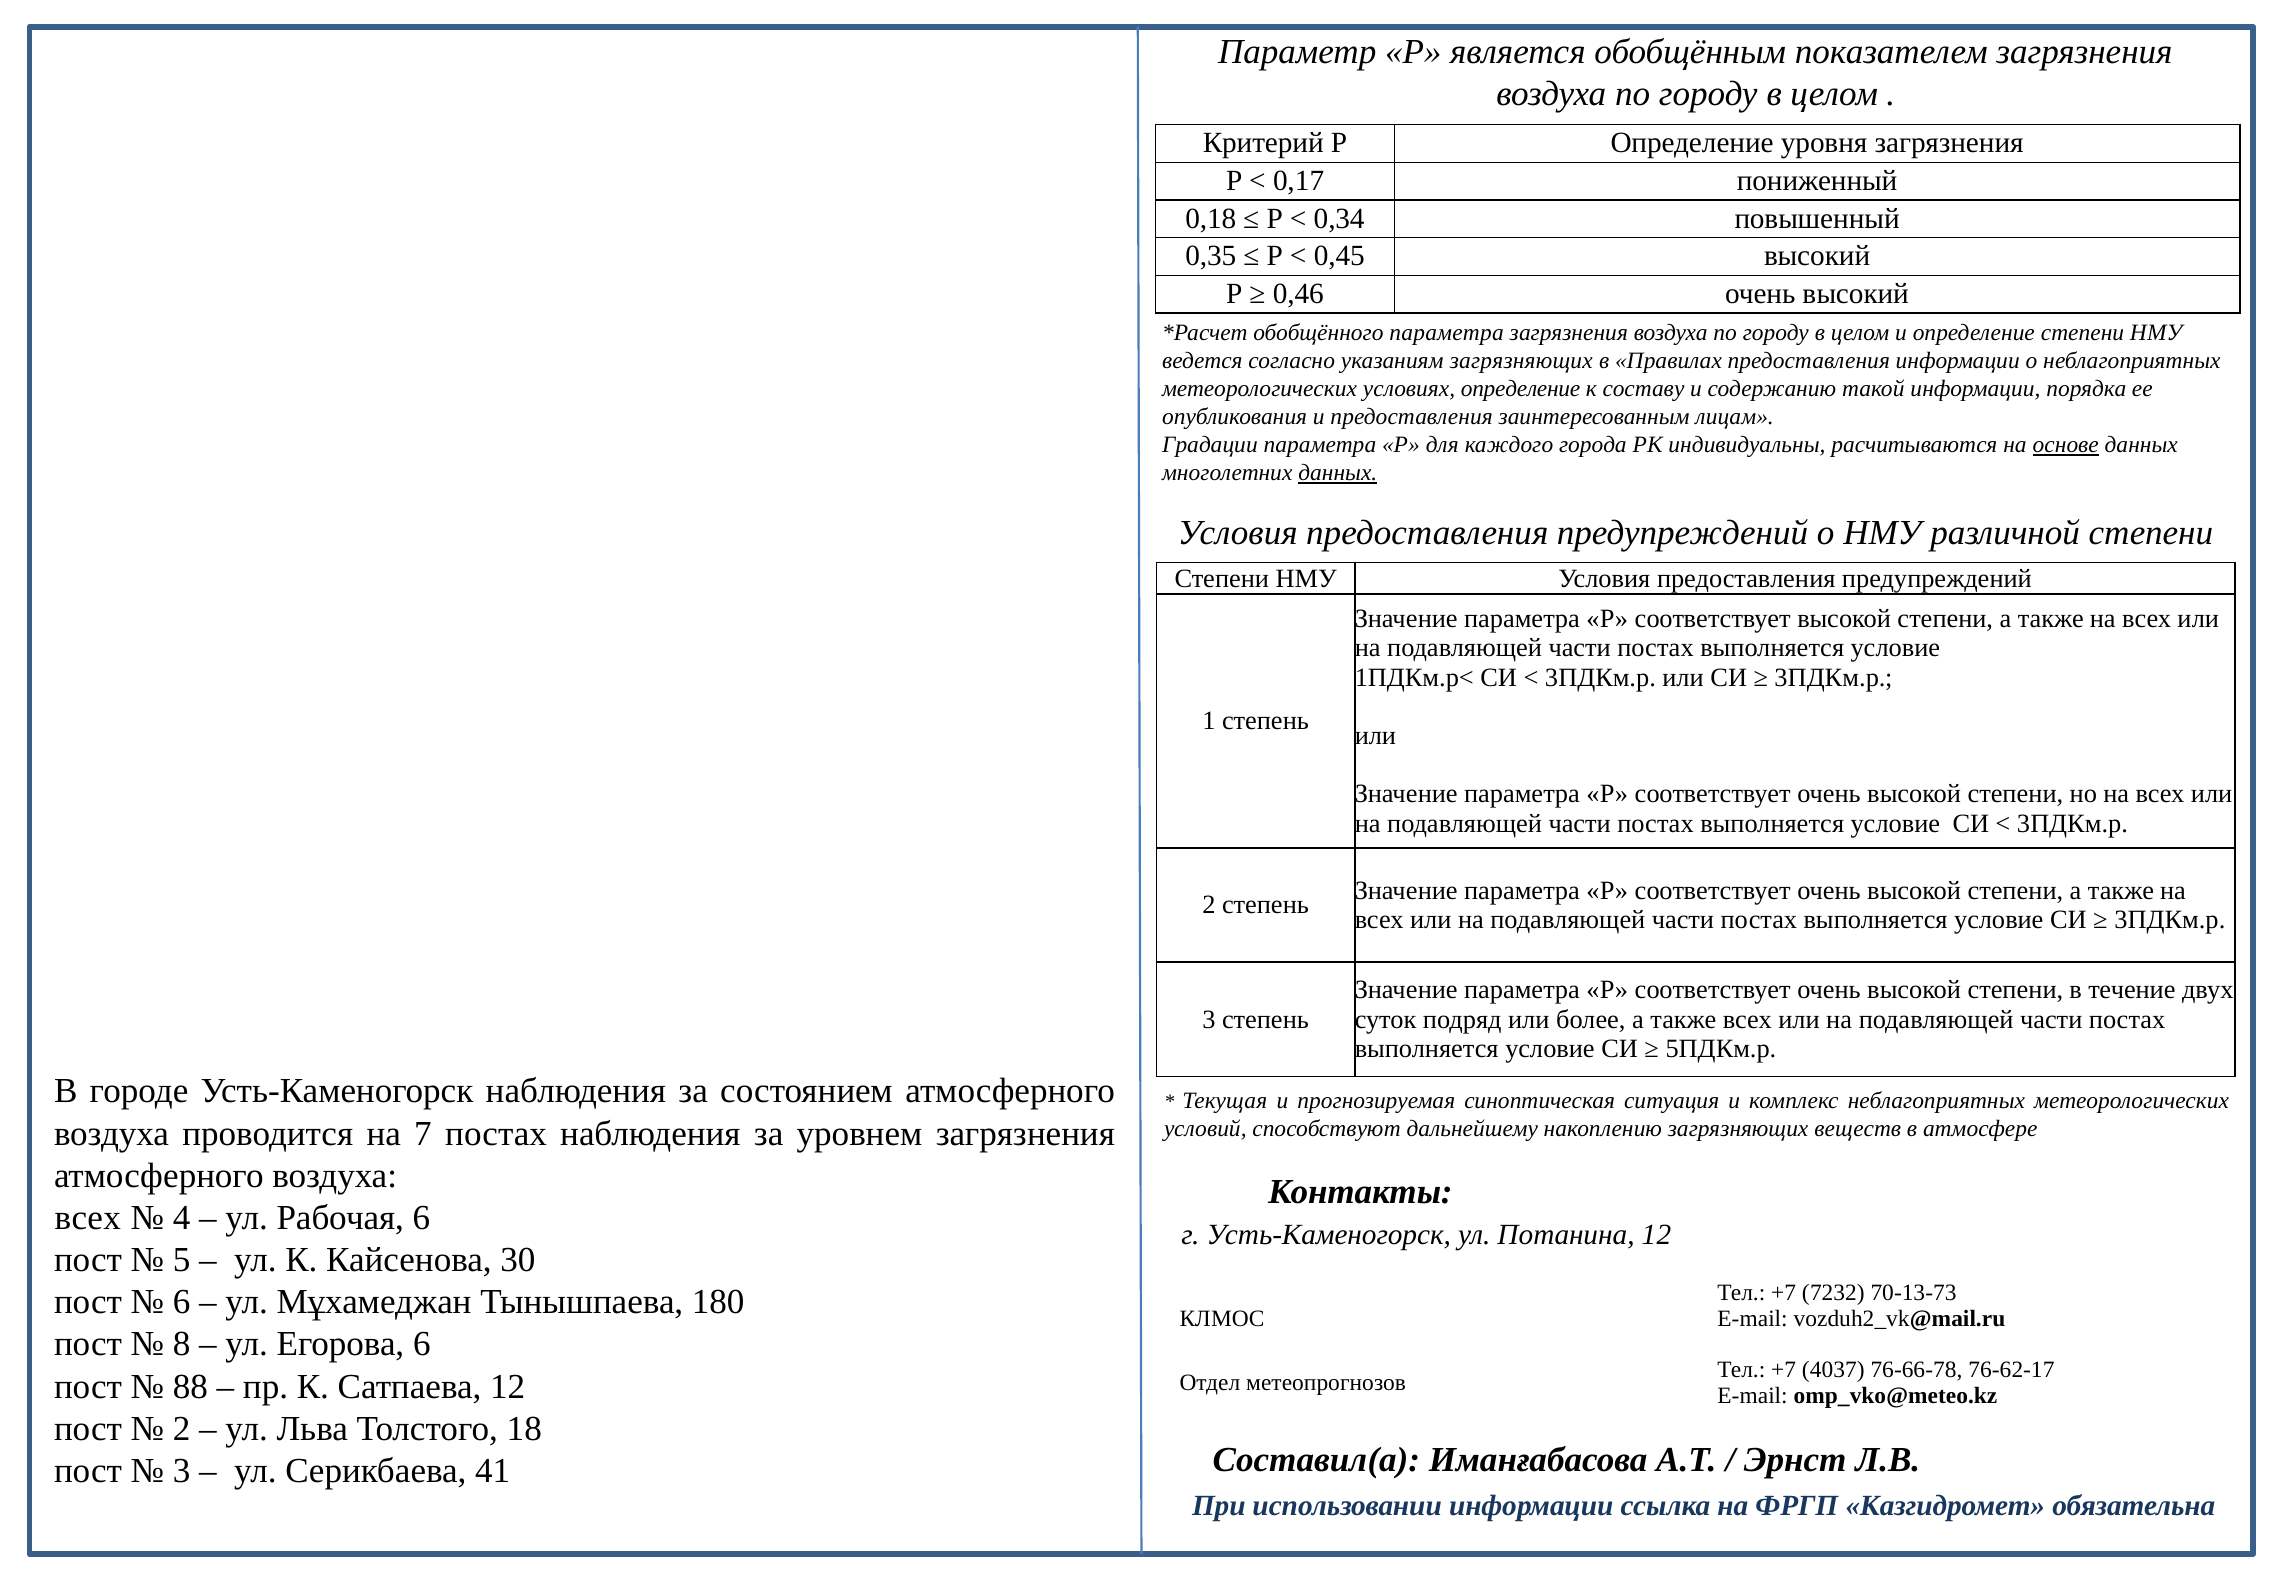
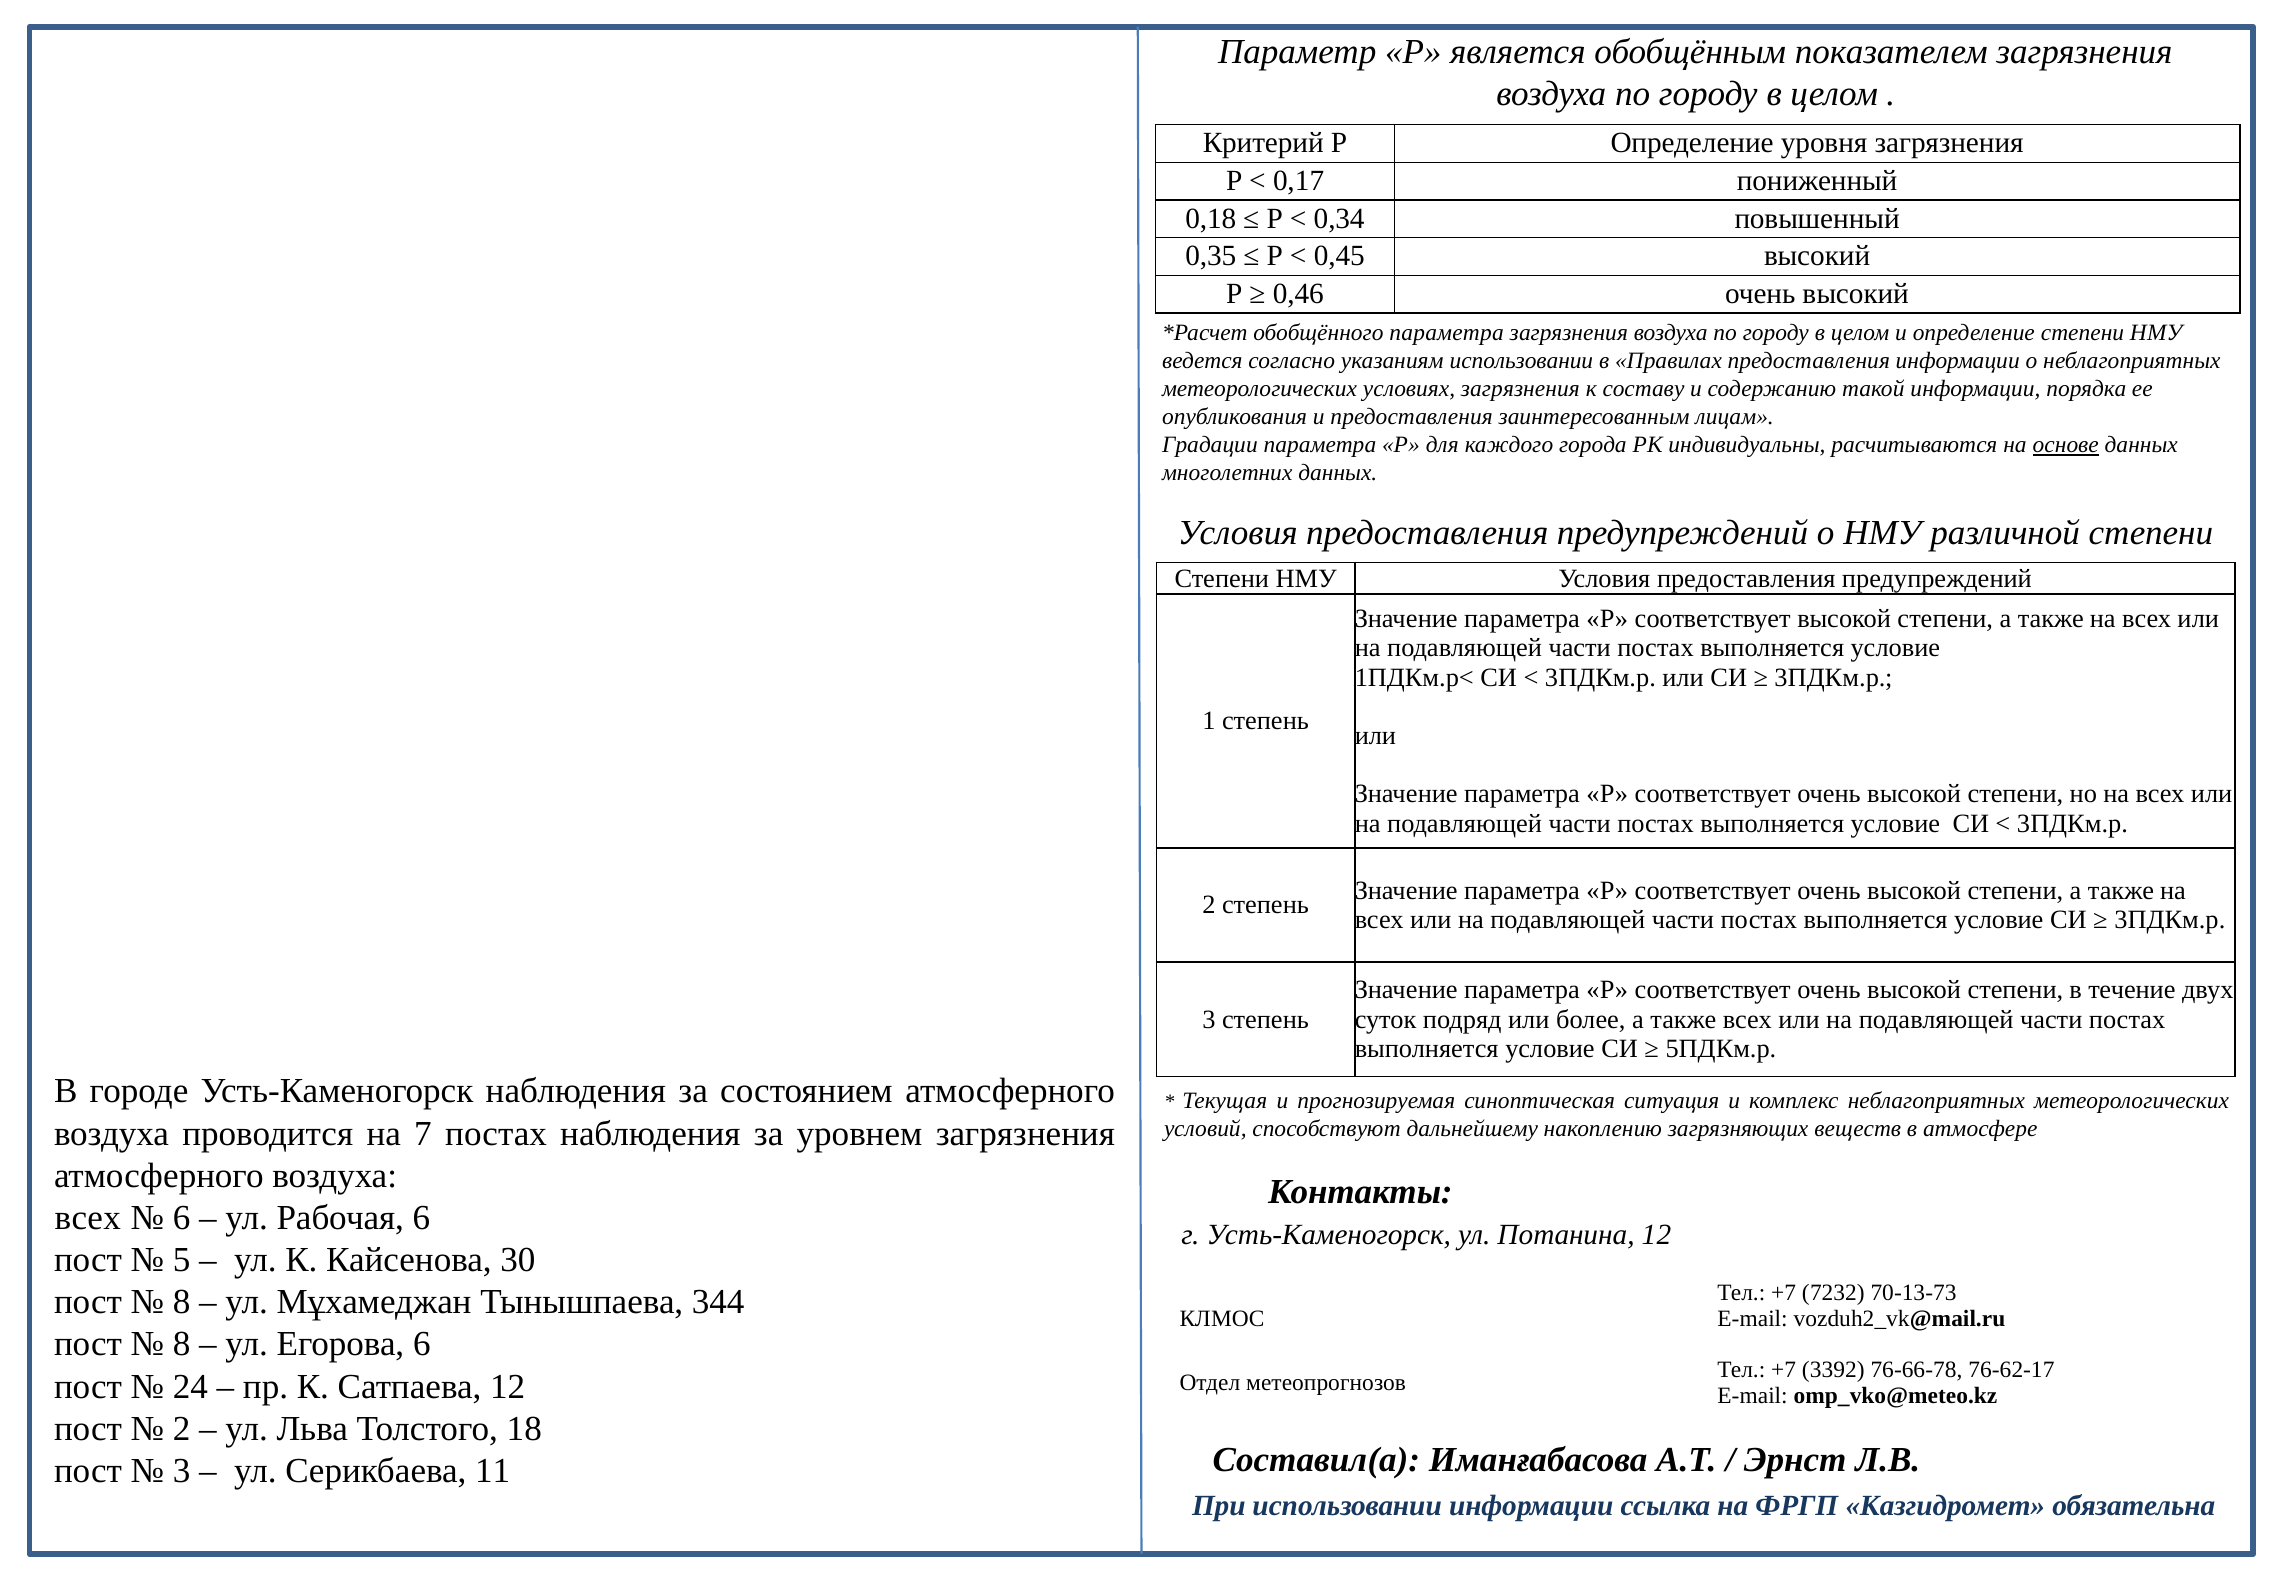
указаниям загрязняющих: загрязняющих -> использовании
условиях определение: определение -> загрязнения
данных at (1338, 473) underline: present -> none
4 at (182, 1217): 4 -> 6
6 at (182, 1302): 6 -> 8
180: 180 -> 344
4037: 4037 -> 3392
88: 88 -> 24
41: 41 -> 11
